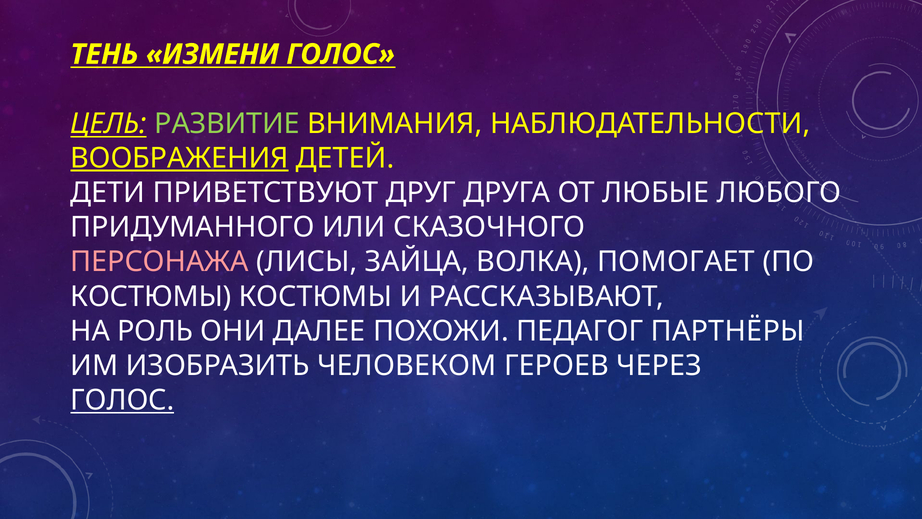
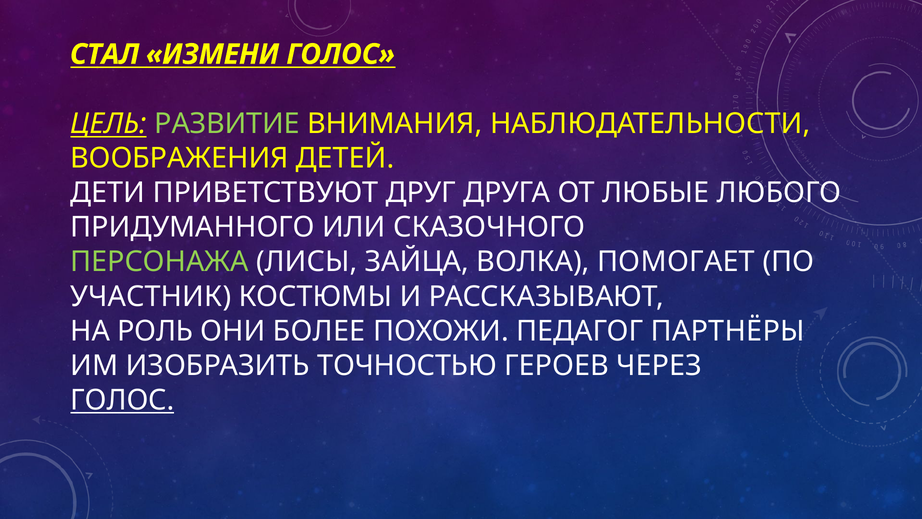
ТЕНЬ: ТЕНЬ -> СТАЛ
ВООБРАЖЕНИЯ underline: present -> none
ПЕРСОНАЖА colour: pink -> light green
КОСТЮМЫ at (151, 296): КОСТЮМЫ -> УЧАСТНИК
ДАЛЕЕ: ДАЛЕЕ -> БОЛЕЕ
ЧЕЛОВЕКОМ: ЧЕЛОВЕКОМ -> ТОЧНОСТЬЮ
